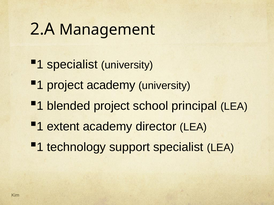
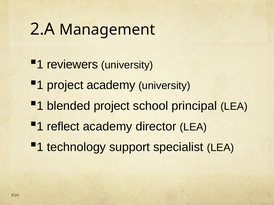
1 specialist: specialist -> reviewers
extent: extent -> reflect
